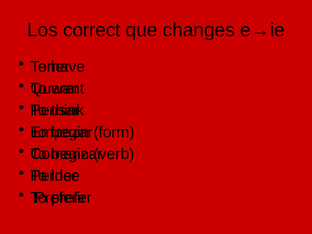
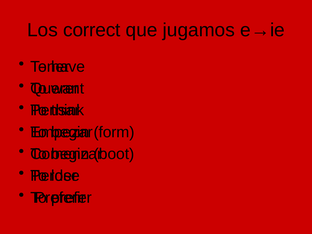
changes: changes -> jugamos
verb: verb -> boot
